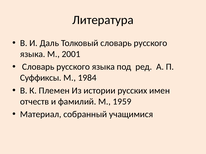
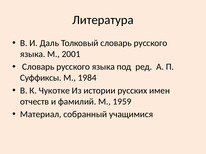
Племен: Племен -> Чукотке
